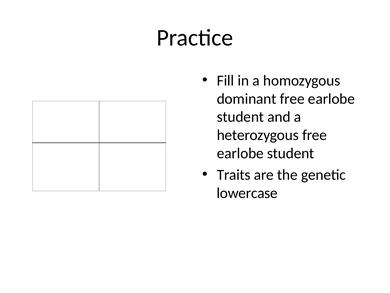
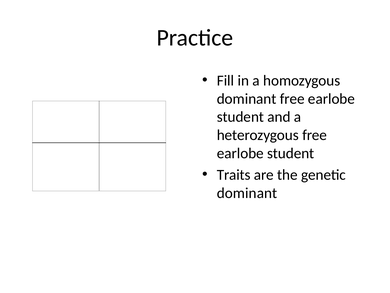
lowercase at (247, 193): lowercase -> dominant
